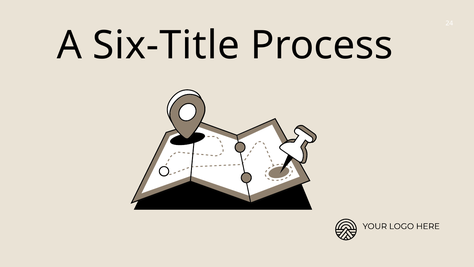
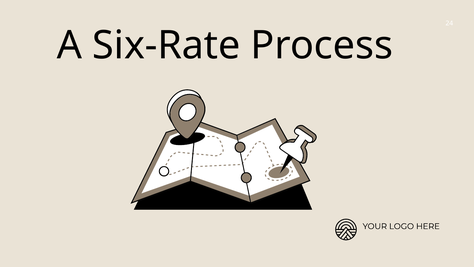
Six-Title: Six-Title -> Six-Rate
